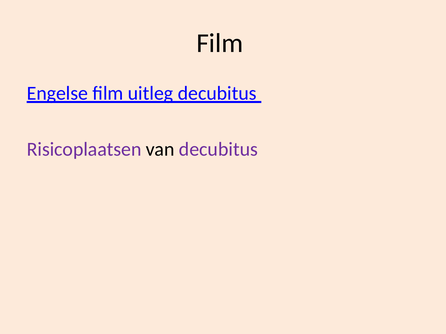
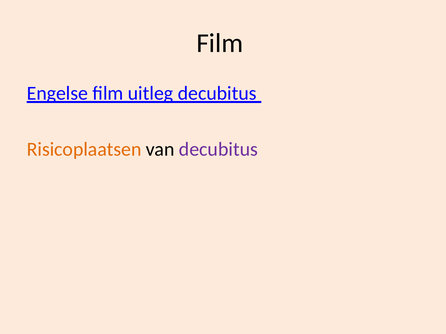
Risicoplaatsen colour: purple -> orange
